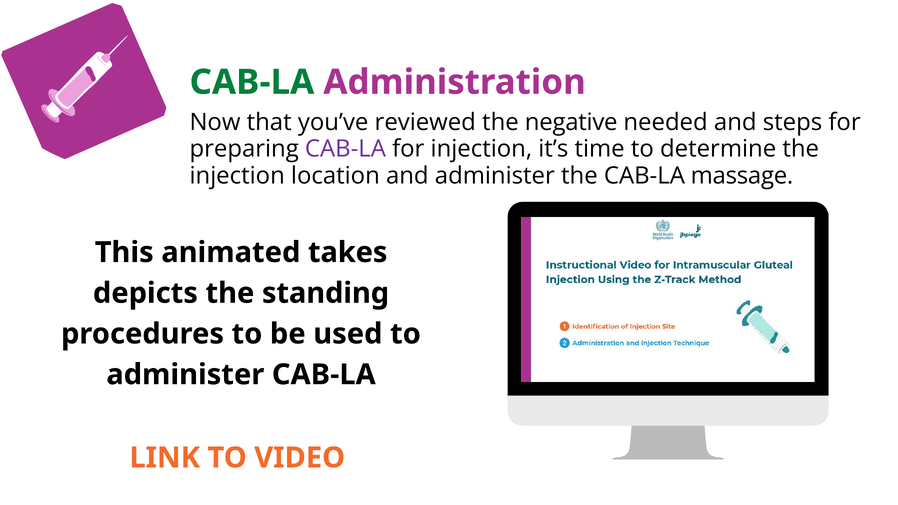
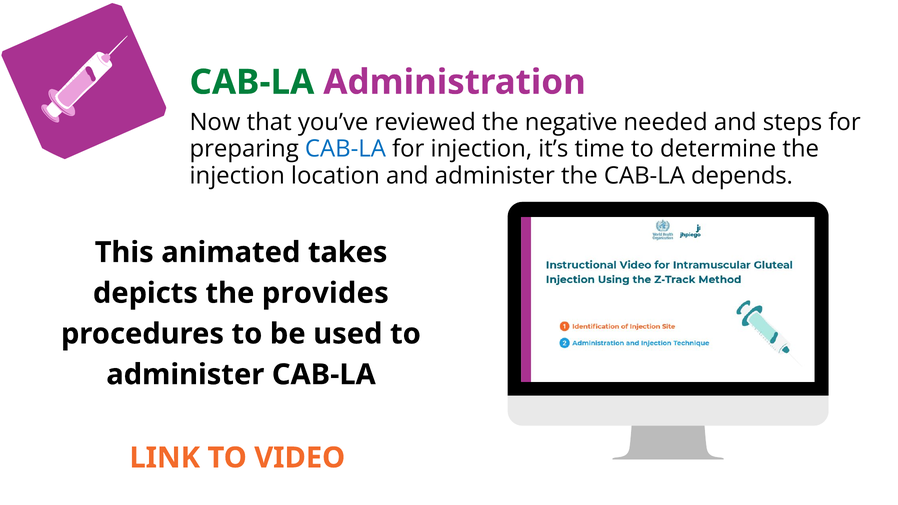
CAB-LA at (345, 149) colour: purple -> blue
massage: massage -> depends
standing: standing -> provides
